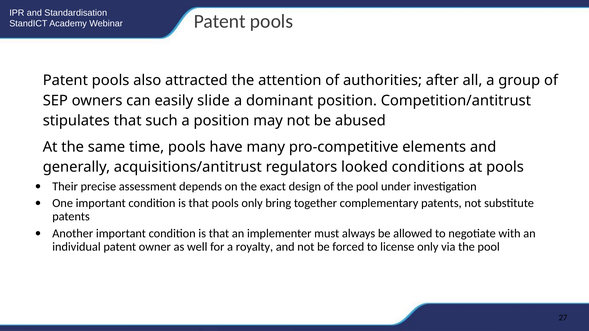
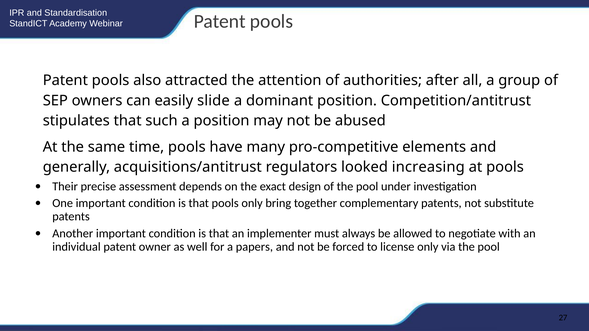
conditions: conditions -> increasing
royalty: royalty -> papers
